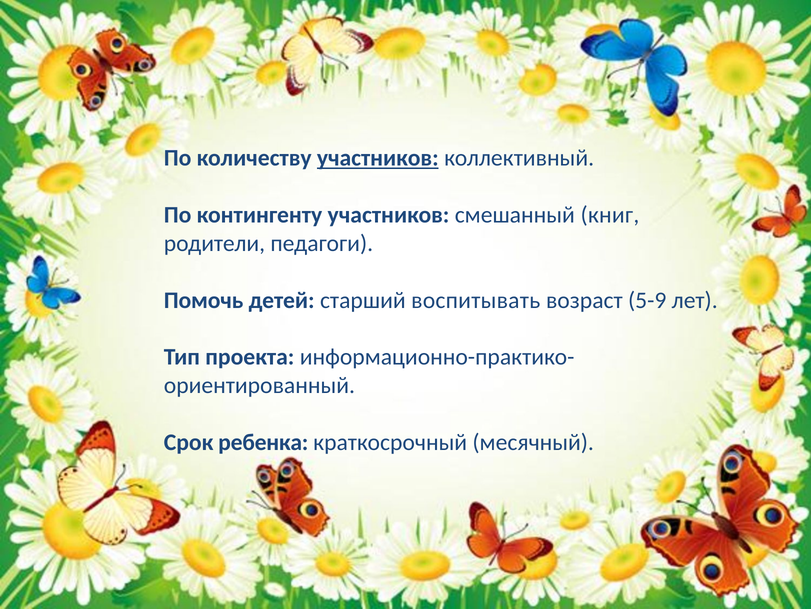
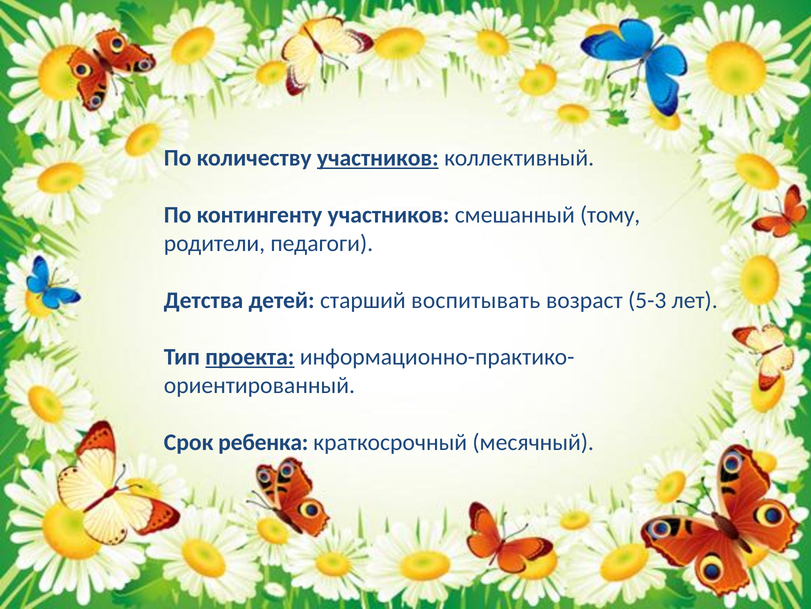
книг: книг -> тому
Помочь: Помочь -> Детства
5-9: 5-9 -> 5-3
проекта underline: none -> present
